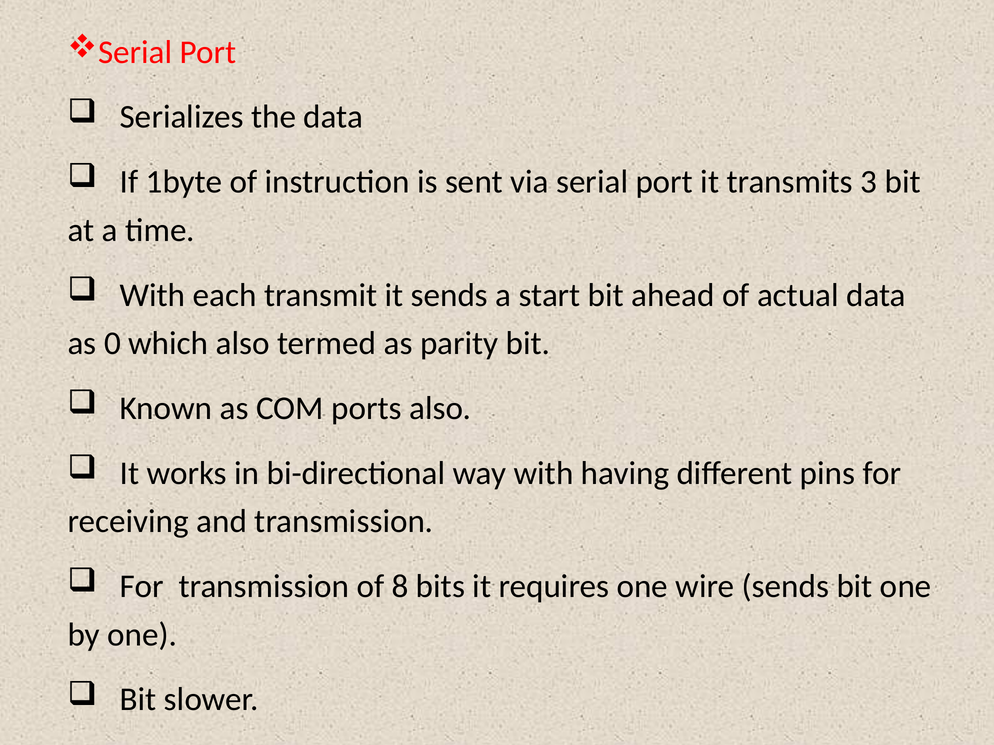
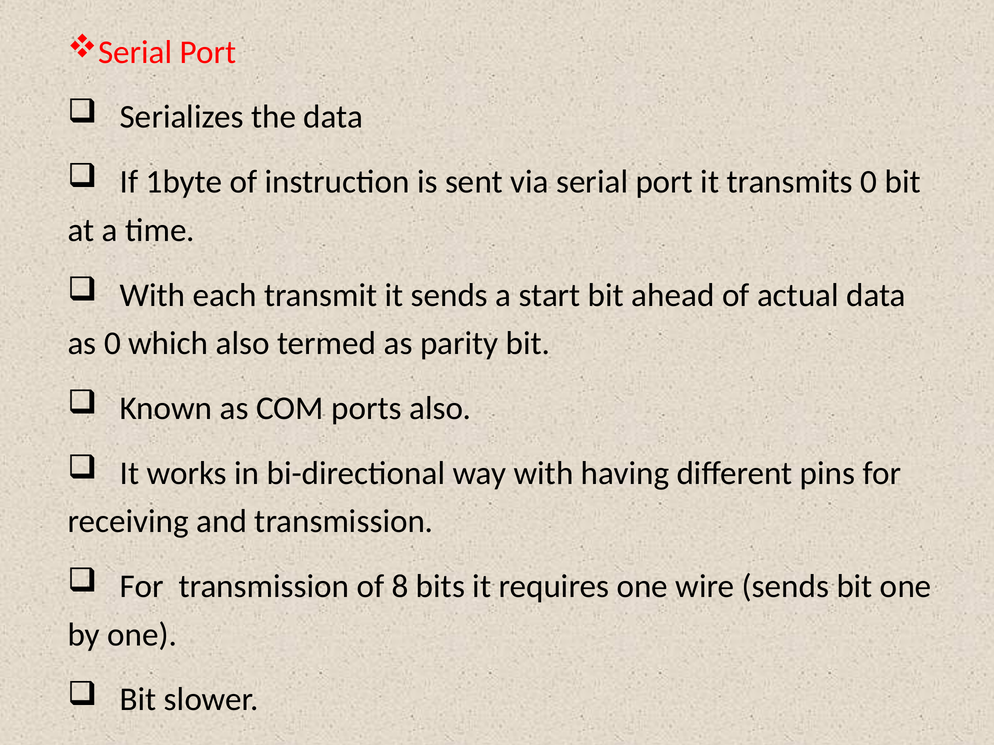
transmits 3: 3 -> 0
